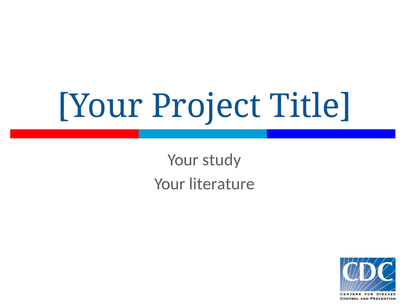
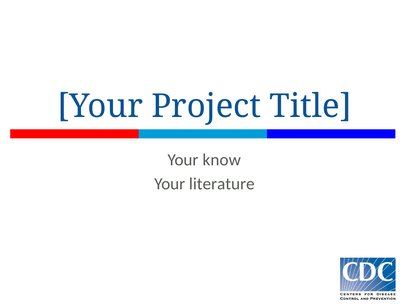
study: study -> know
